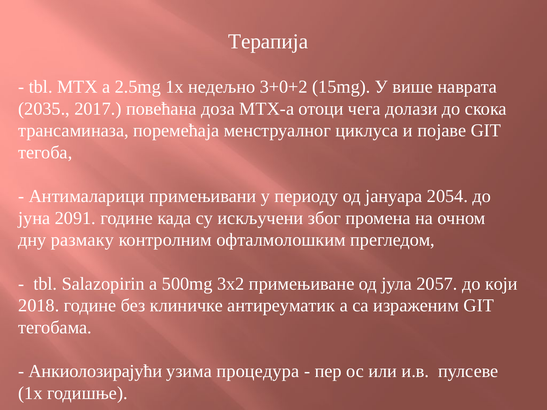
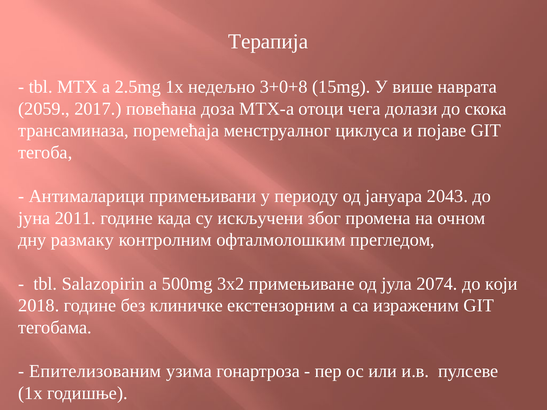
3+0+2: 3+0+2 -> 3+0+8
2035: 2035 -> 2059
2054: 2054 -> 2043
2091: 2091 -> 2011
2057: 2057 -> 2074
антиреуматик: антиреуматик -> екстензорним
Анкиолозирајући: Анкиолозирајући -> Епителизованим
процедура: процедура -> гонартроза
